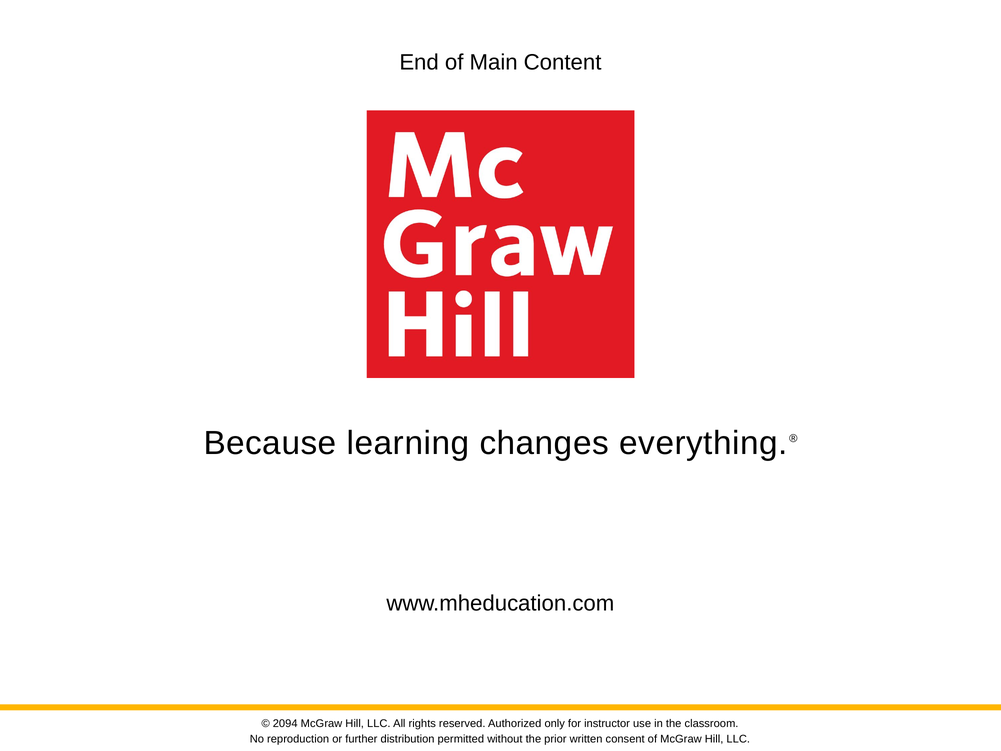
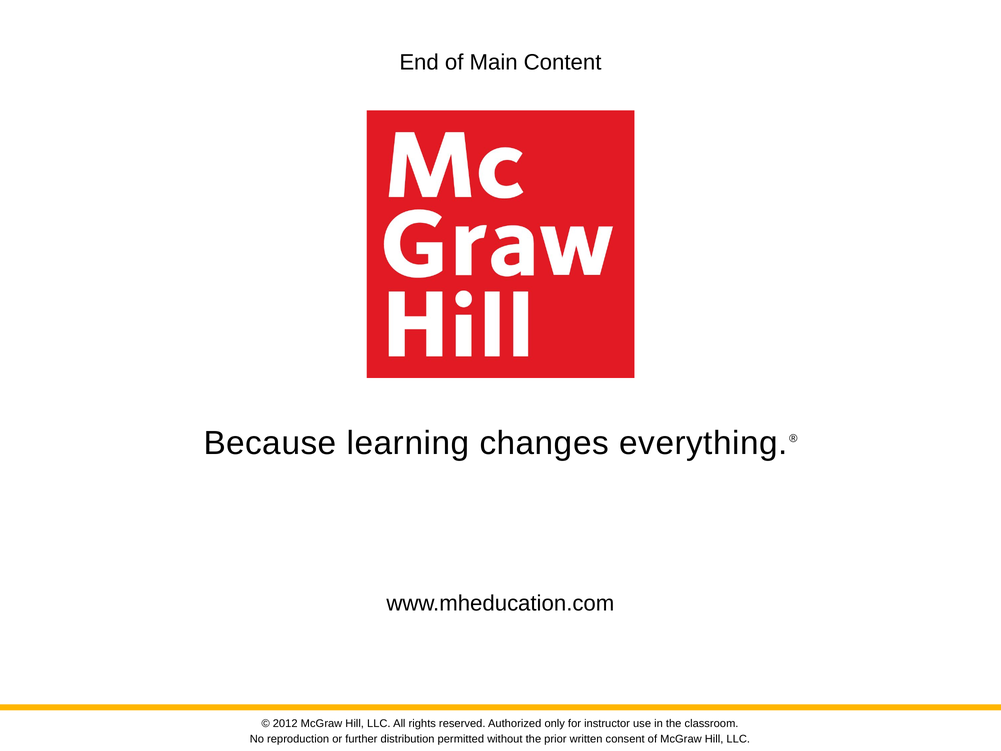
2094: 2094 -> 2012
